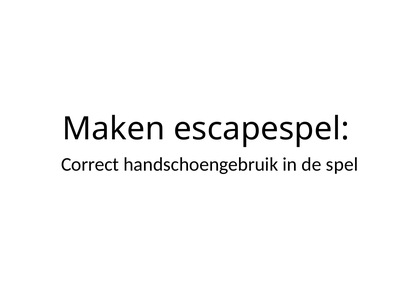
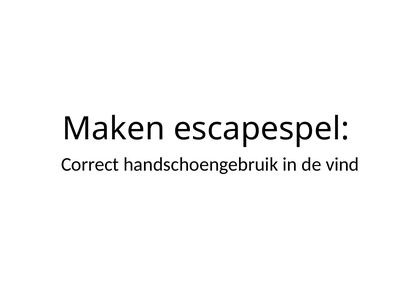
spel: spel -> vind
